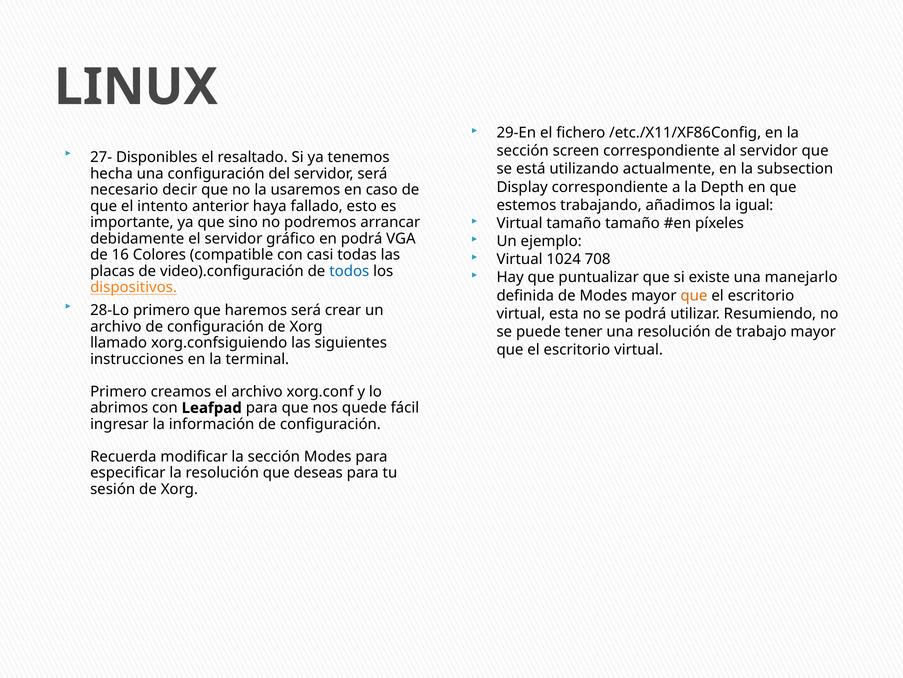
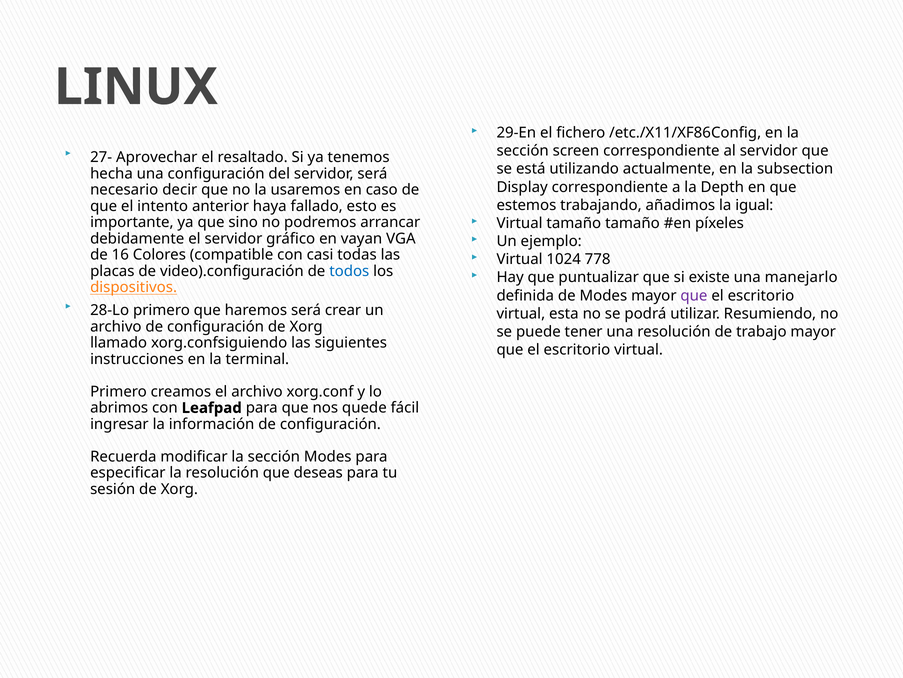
Disponibles: Disponibles -> Aprovechar
en podrá: podrá -> vayan
708: 708 -> 778
que at (694, 295) colour: orange -> purple
